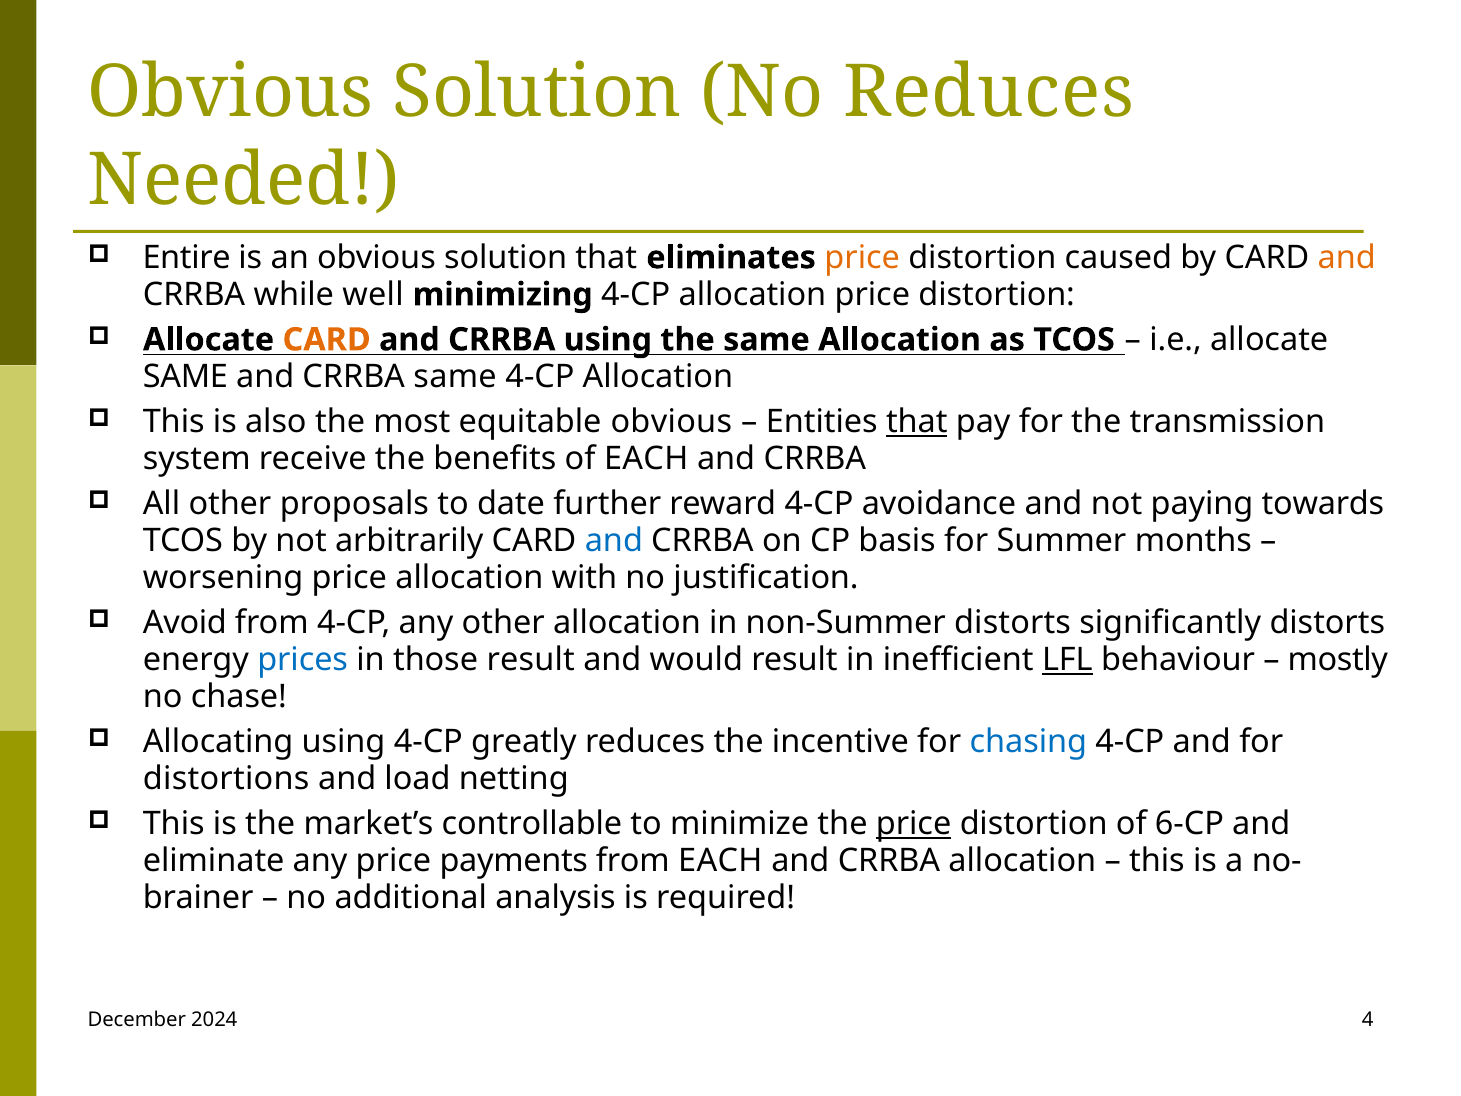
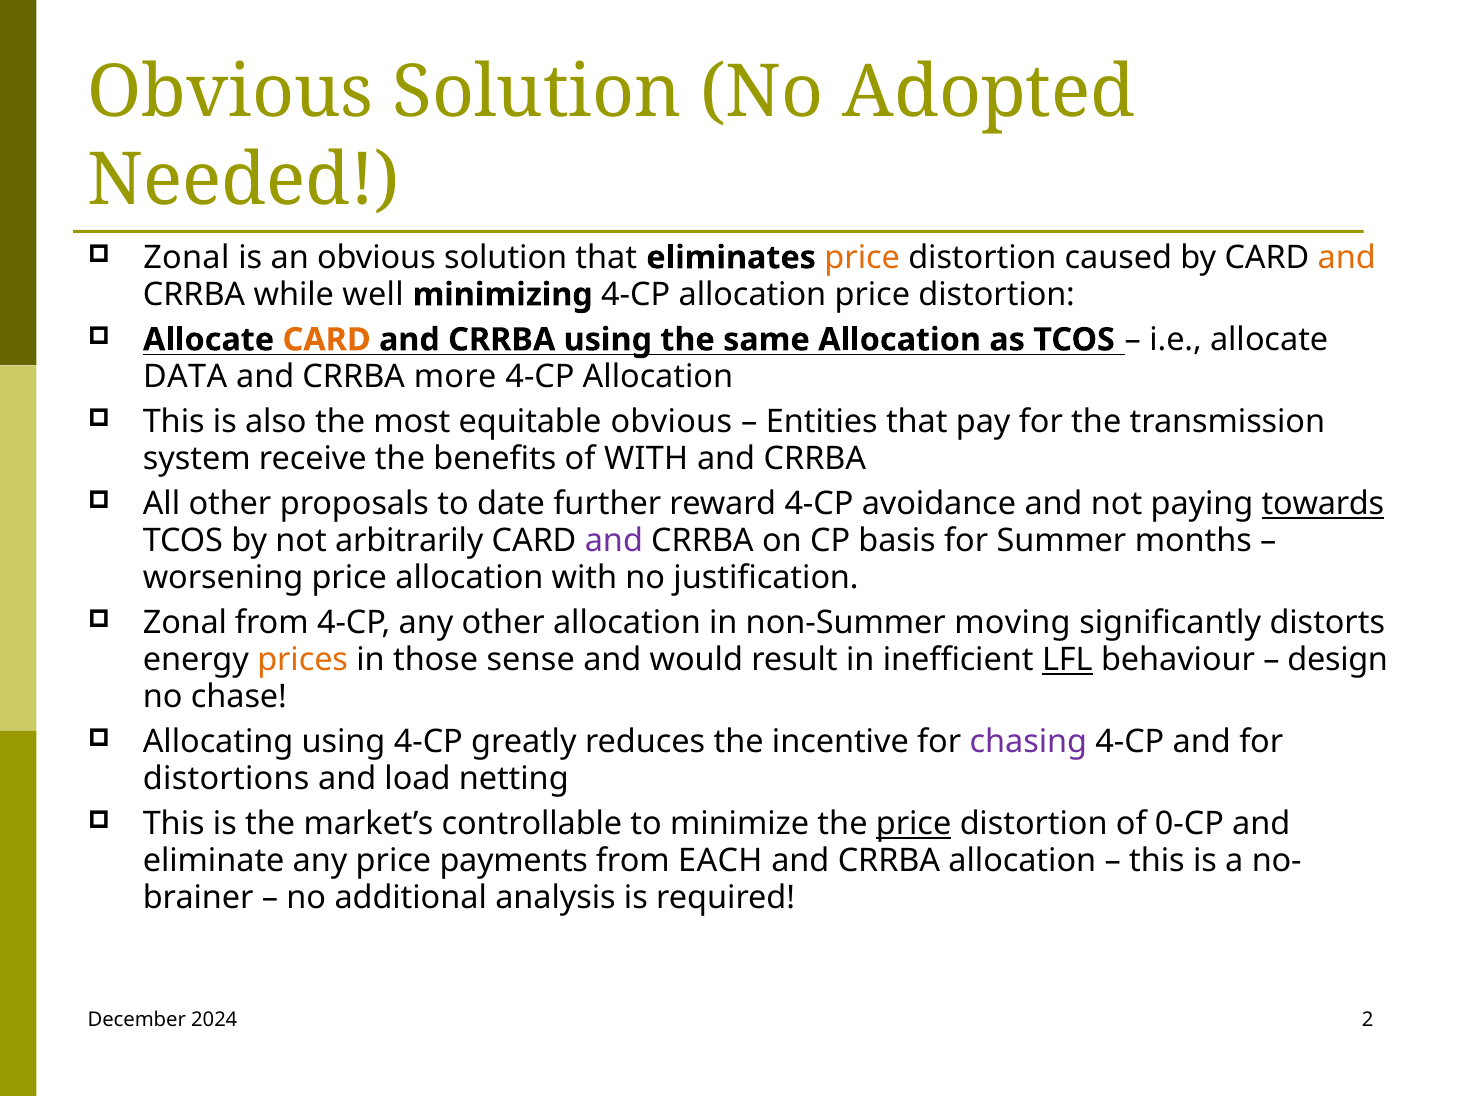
No Reduces: Reduces -> Adopted
Entire at (187, 258): Entire -> Zonal
SAME at (185, 377): SAME -> DATA
CRRBA same: same -> more
that at (917, 422) underline: present -> none
of EACH: EACH -> WITH
towards underline: none -> present
and at (614, 541) colour: blue -> purple
Avoid at (185, 623): Avoid -> Zonal
non-Summer distorts: distorts -> moving
prices colour: blue -> orange
those result: result -> sense
mostly: mostly -> design
chasing colour: blue -> purple
6-CP: 6-CP -> 0-CP
4: 4 -> 2
